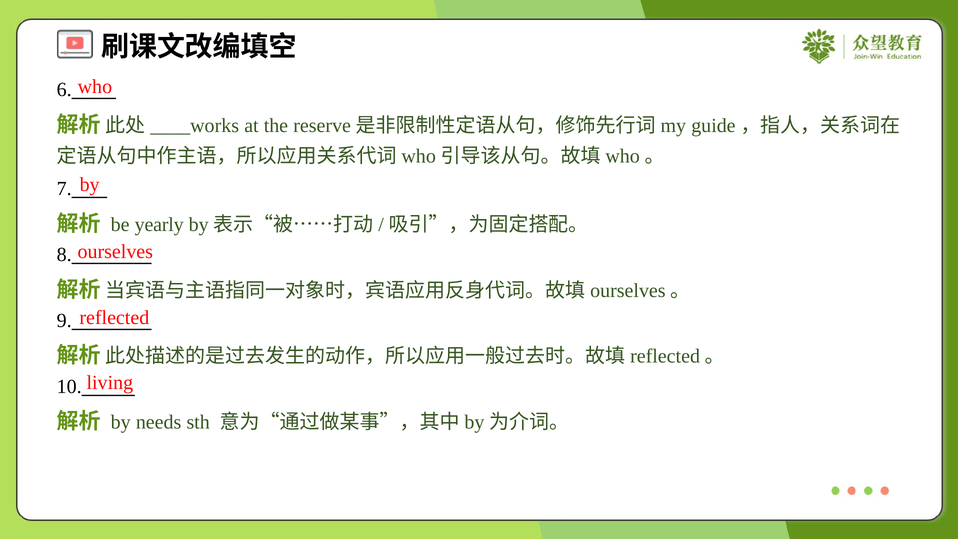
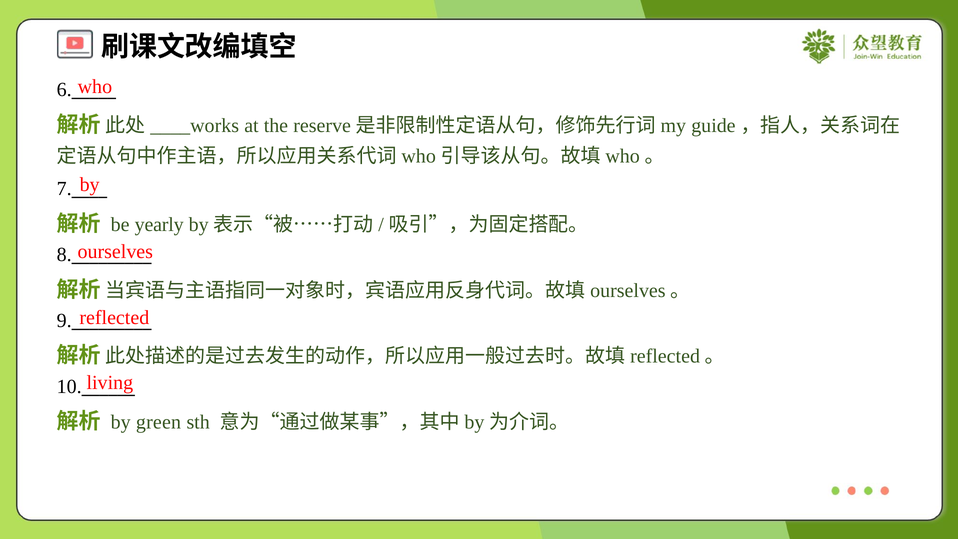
needs: needs -> green
